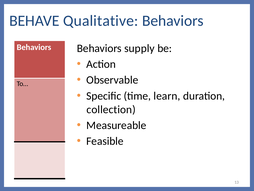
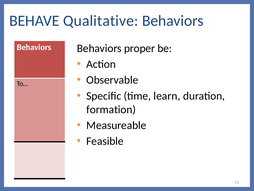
supply: supply -> proper
collection: collection -> formation
